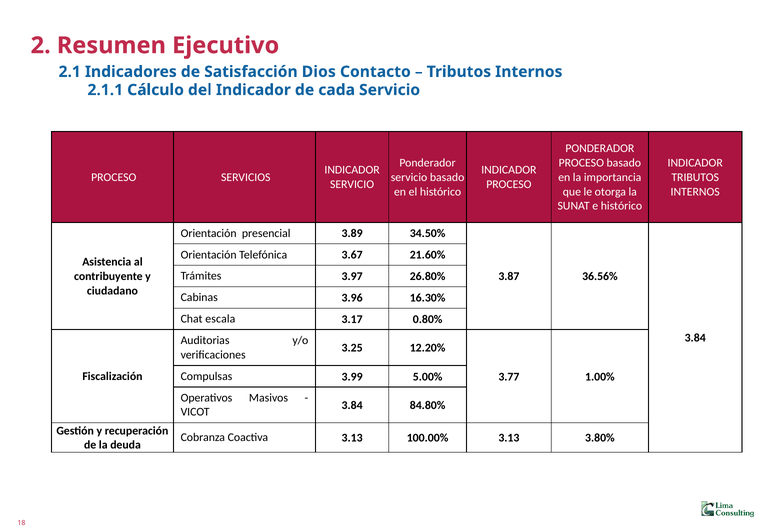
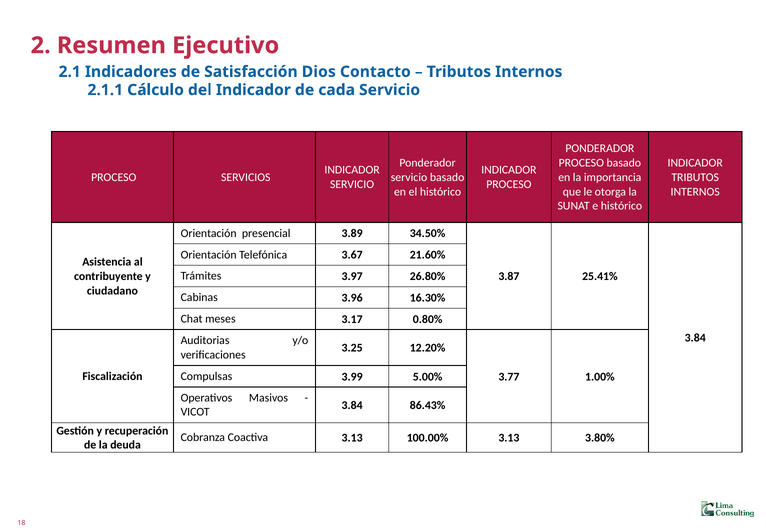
36.56%: 36.56% -> 25.41%
escala: escala -> meses
84.80%: 84.80% -> 86.43%
